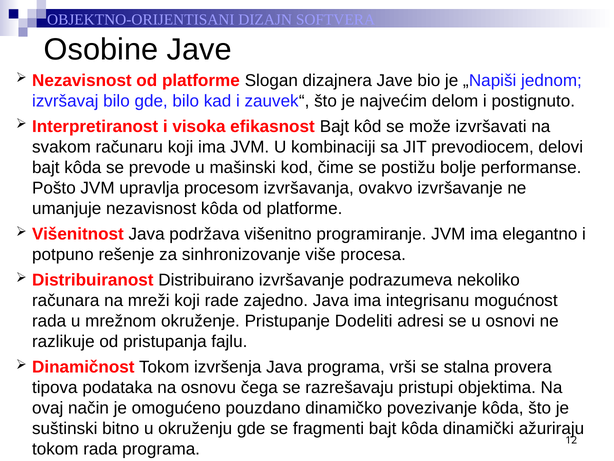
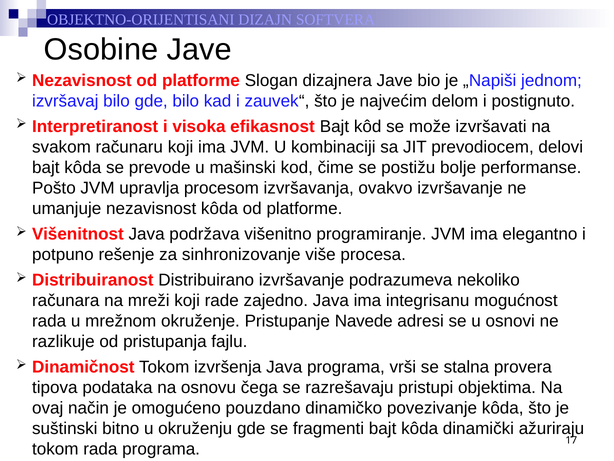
Dodeliti: Dodeliti -> Navede
12: 12 -> 17
